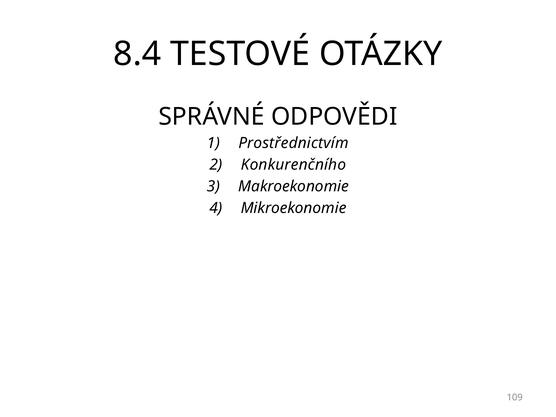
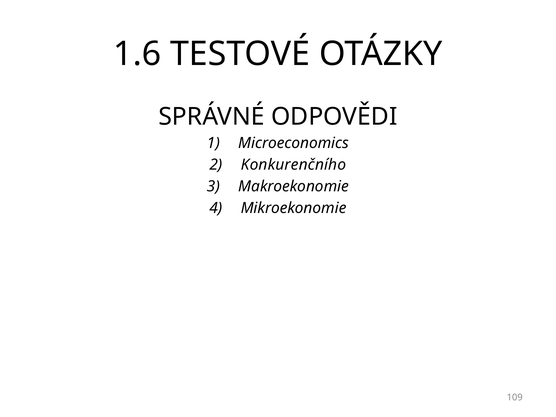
8.4: 8.4 -> 1.6
Prostřednictvím: Prostřednictvím -> Microeconomics
